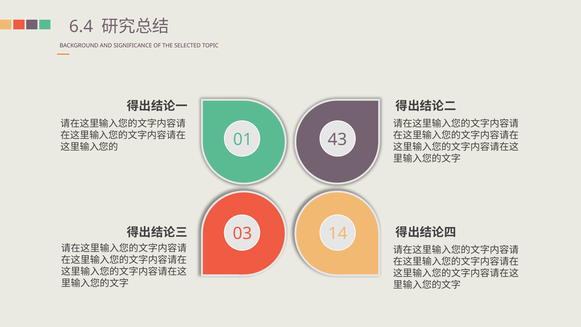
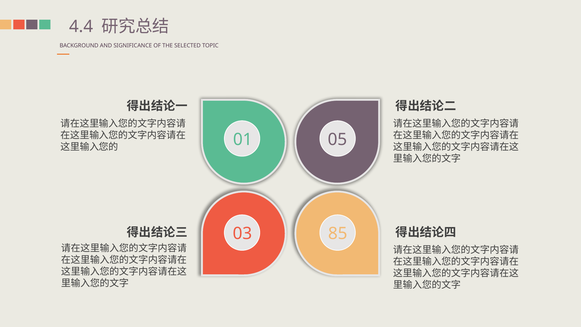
6.4: 6.4 -> 4.4
43: 43 -> 05
14: 14 -> 85
